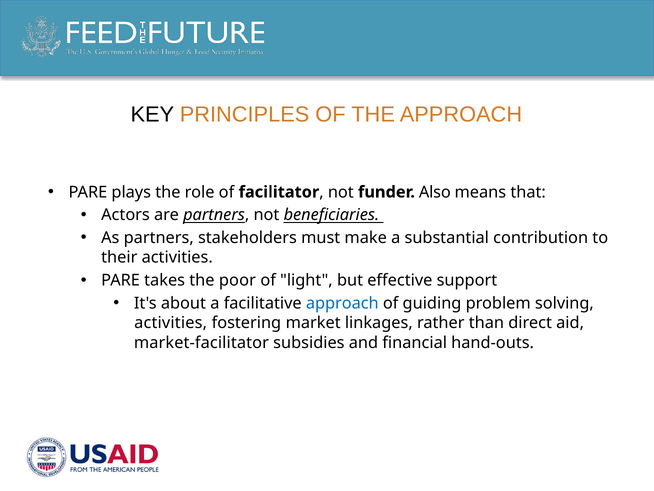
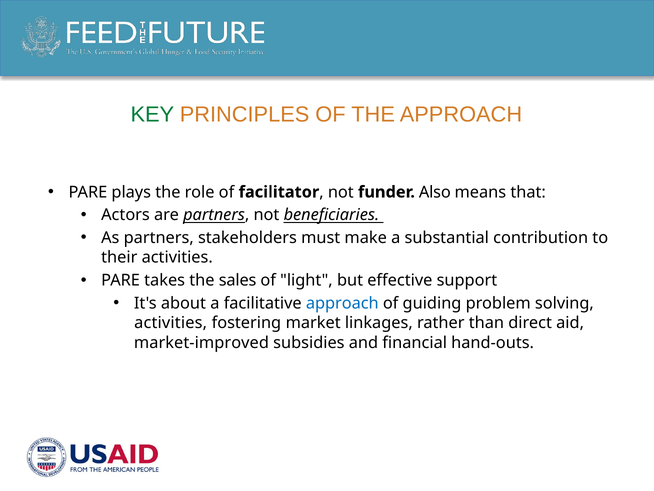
KEY colour: black -> green
poor: poor -> sales
market-facilitator: market-facilitator -> market-improved
